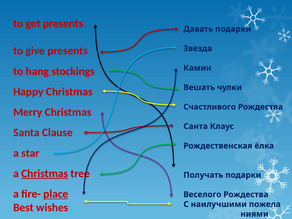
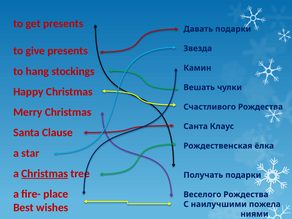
place underline: present -> none
